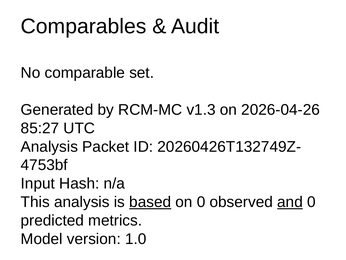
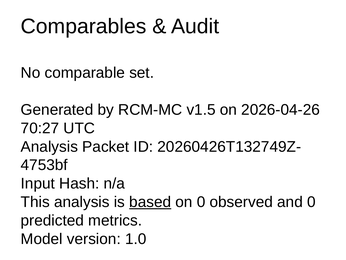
v1.3: v1.3 -> v1.5
85:27: 85:27 -> 70:27
and underline: present -> none
